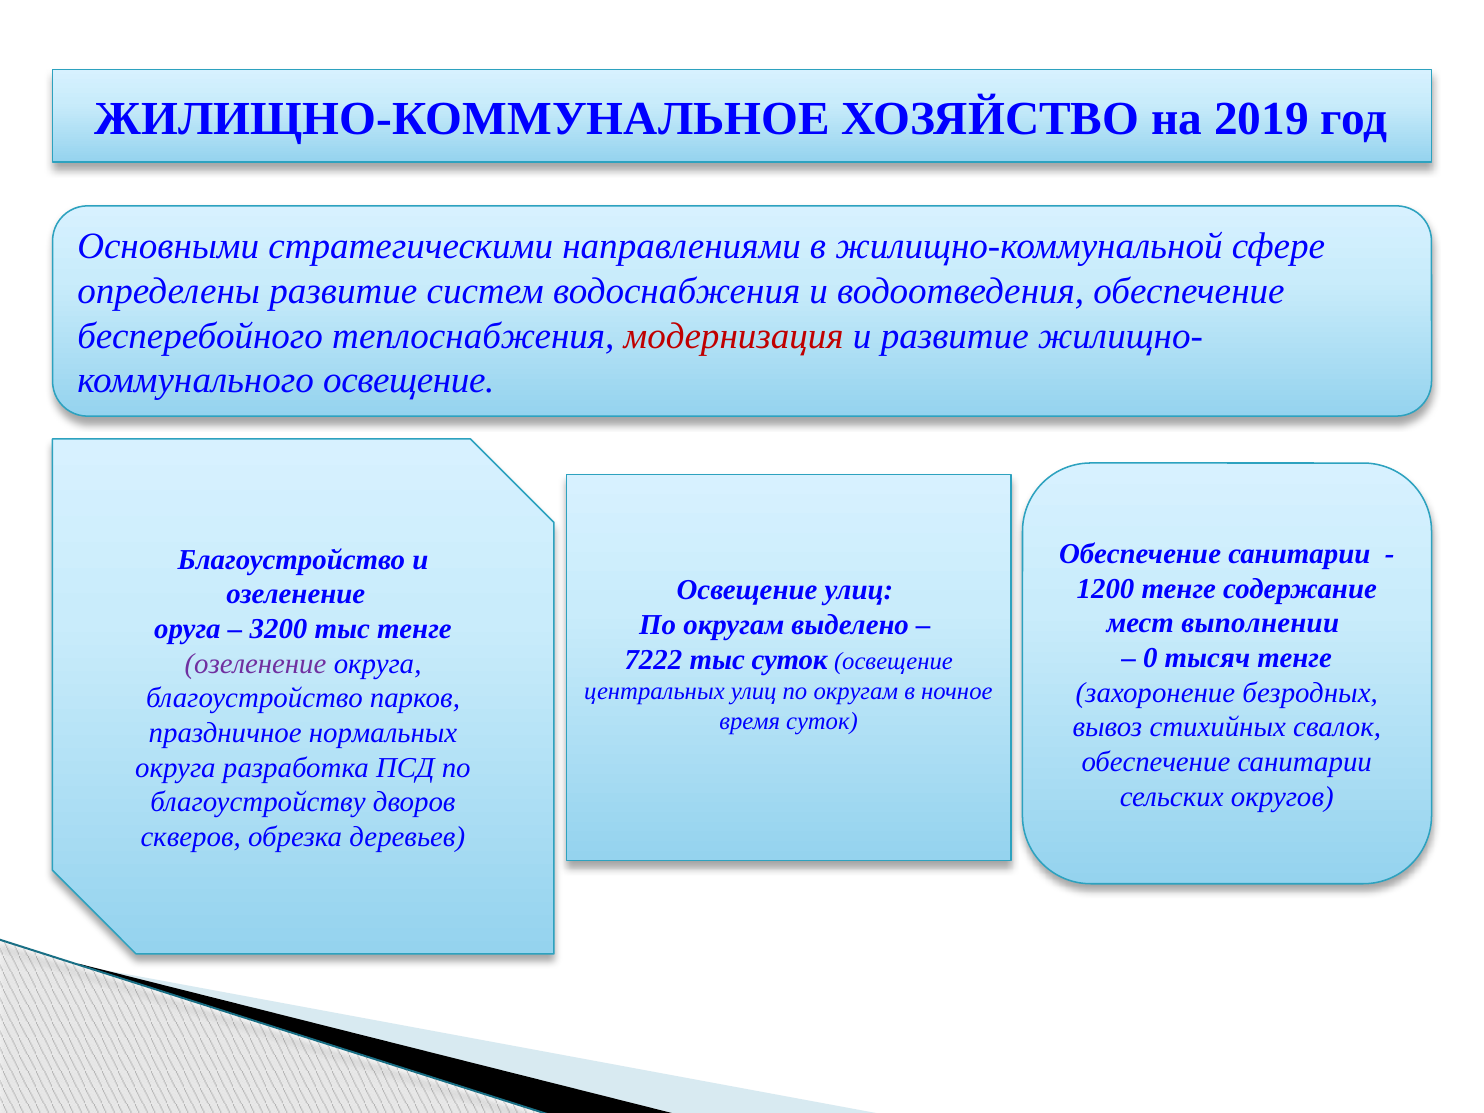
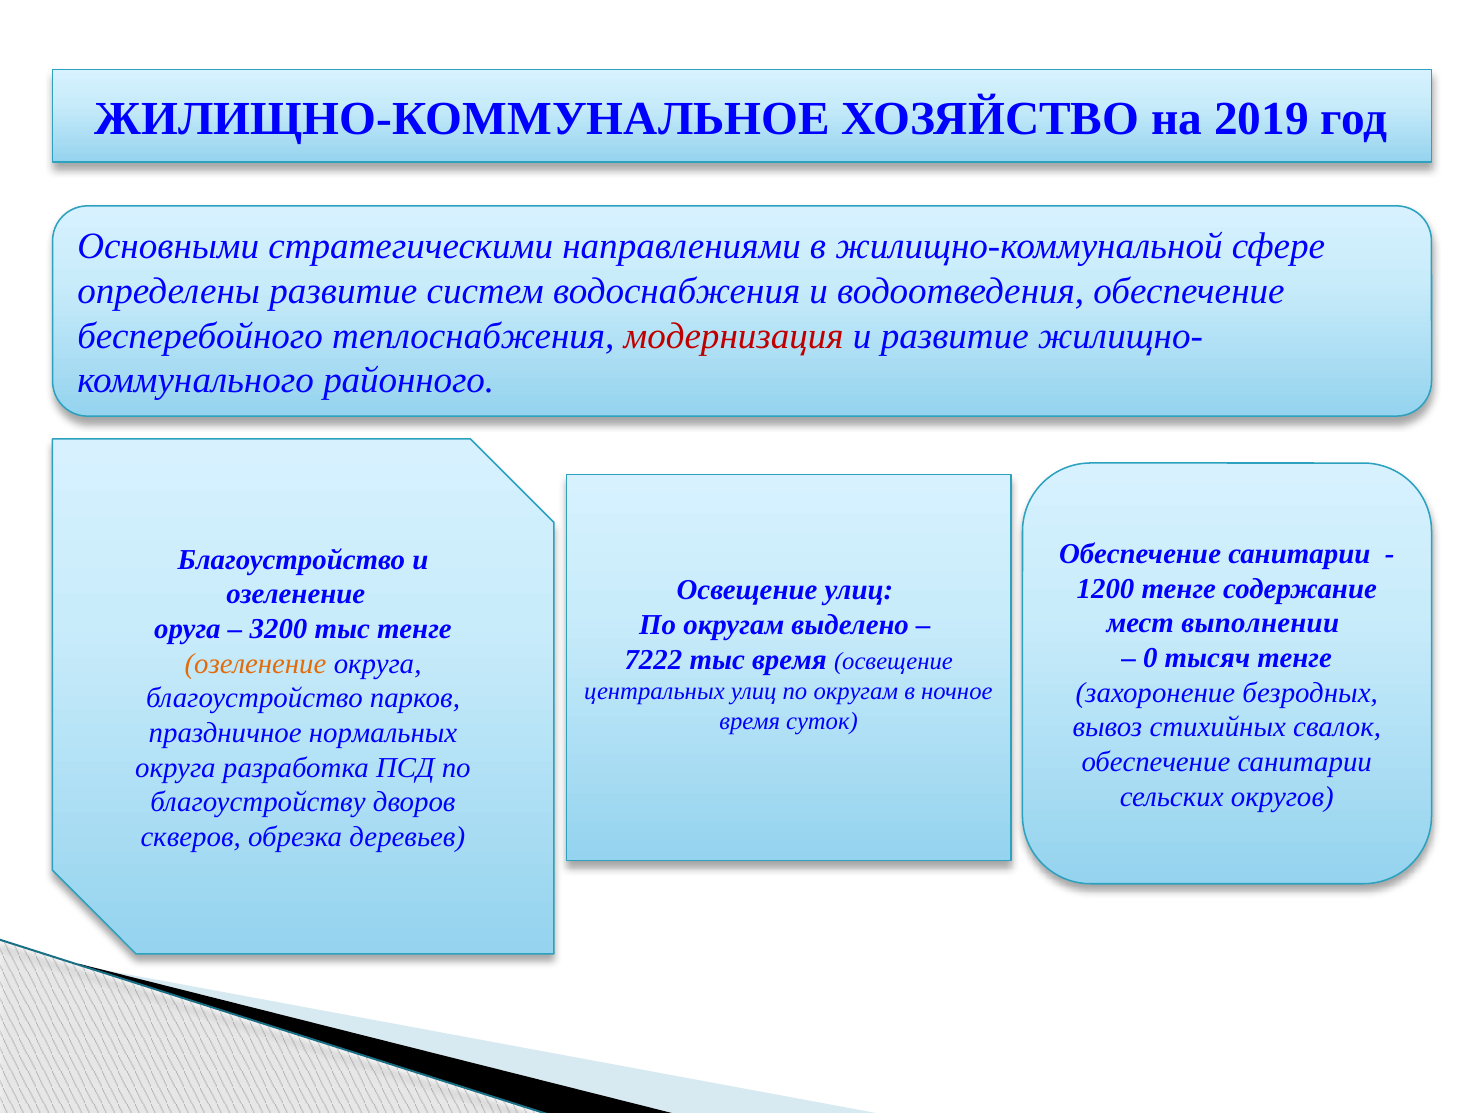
освещение at (409, 380): освещение -> районного
тыс суток: суток -> время
озеленение at (255, 664) colour: purple -> orange
